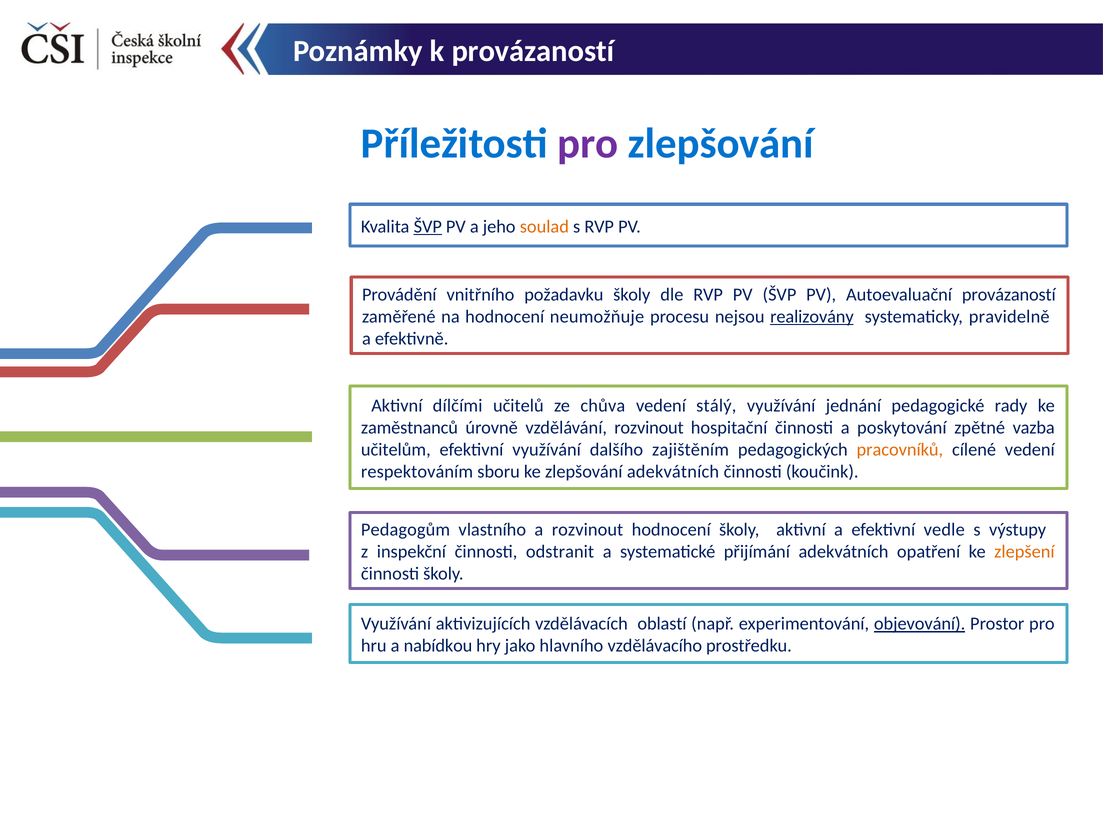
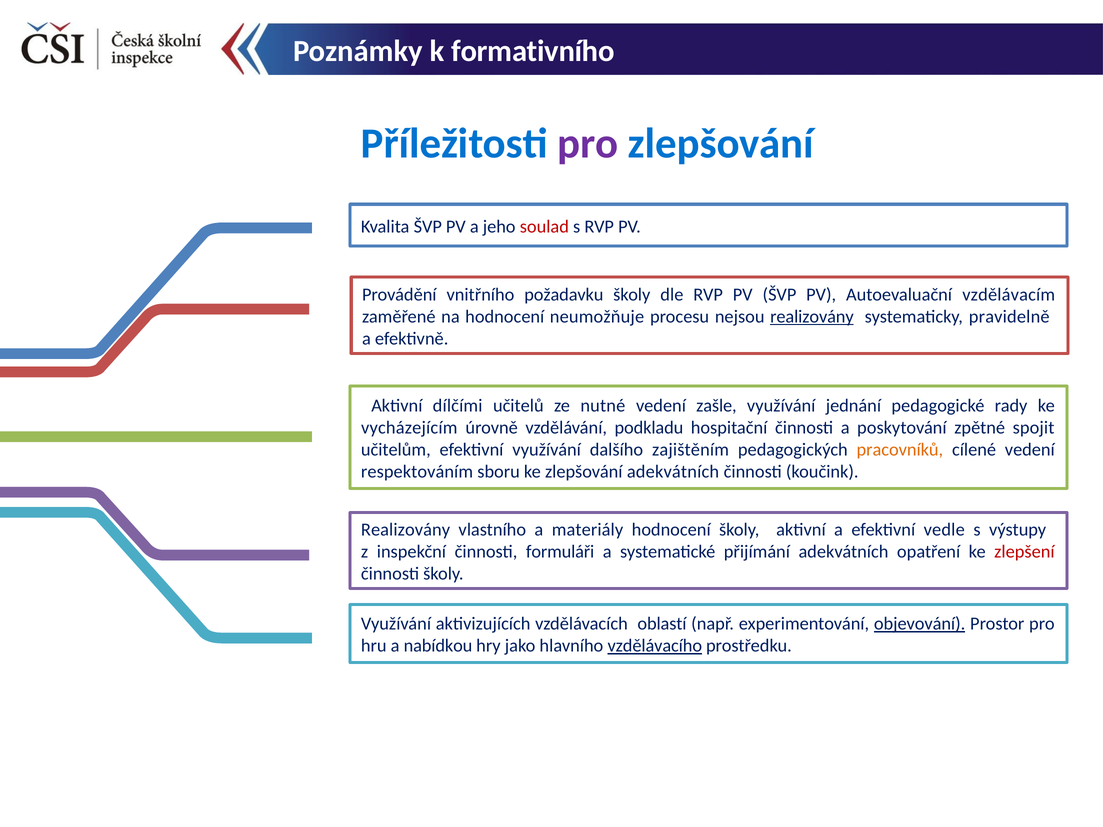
k provázaností: provázaností -> formativního
ŠVP at (428, 227) underline: present -> none
soulad colour: orange -> red
Autoevaluační provázaností: provázaností -> vzdělávacím
chůva: chůva -> nutné
stálý: stálý -> zašle
zaměstnanců: zaměstnanců -> vycházejícím
vzdělávání rozvinout: rozvinout -> podkladu
vazba: vazba -> spojit
Pedagogům at (406, 530): Pedagogům -> Realizovány
a rozvinout: rozvinout -> materiály
odstranit: odstranit -> formuláři
zlepšení colour: orange -> red
vzdělávacího underline: none -> present
